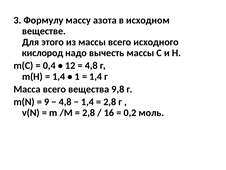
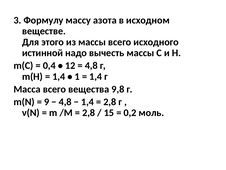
кислород: кислород -> истинной
16: 16 -> 15
